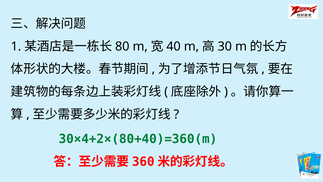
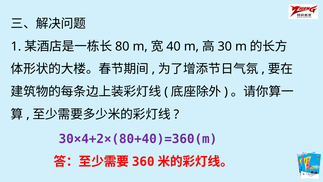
30×4+2×(80+40)=360(m colour: green -> purple
